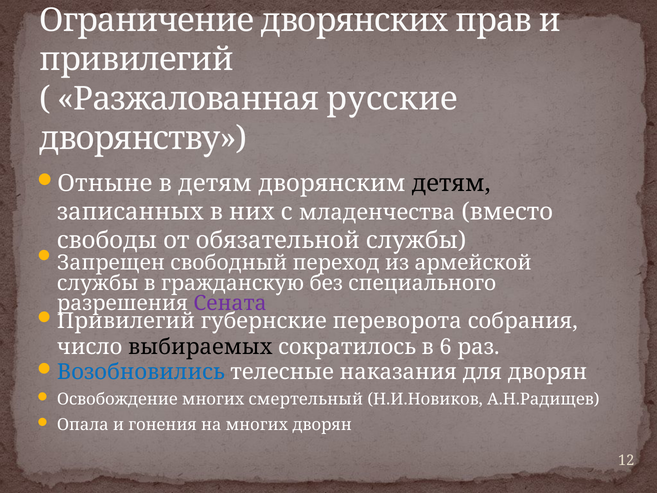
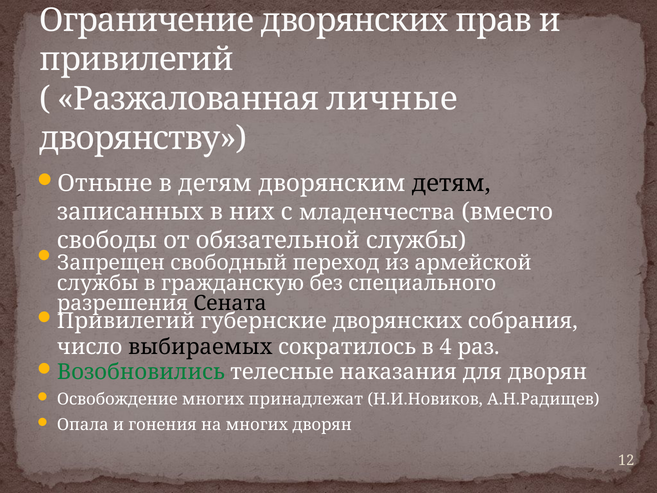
русские: русские -> личные
Сената colour: purple -> black
губернские переворота: переворота -> дворянских
6: 6 -> 4
Возобновились colour: blue -> green
смертельный: смертельный -> принадлежат
